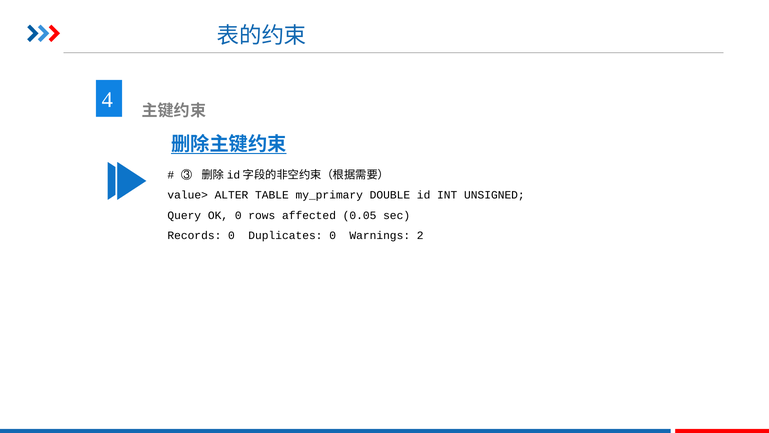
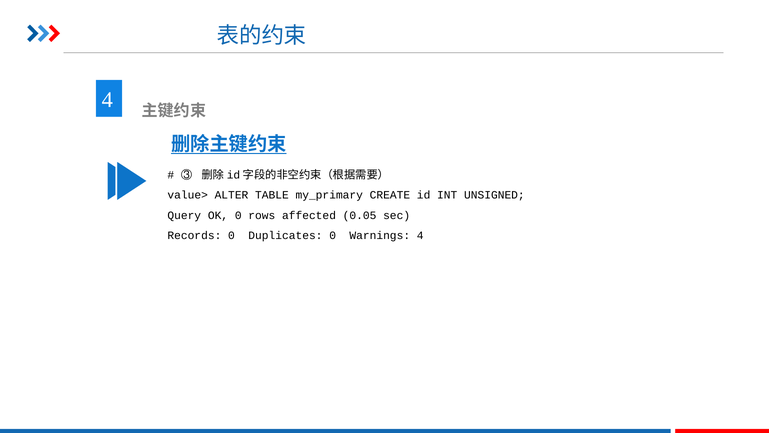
DOUBLE: DOUBLE -> CREATE
Warnings 2: 2 -> 4
